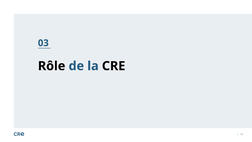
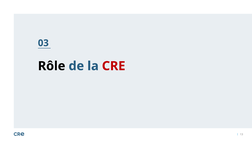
CRE colour: black -> red
